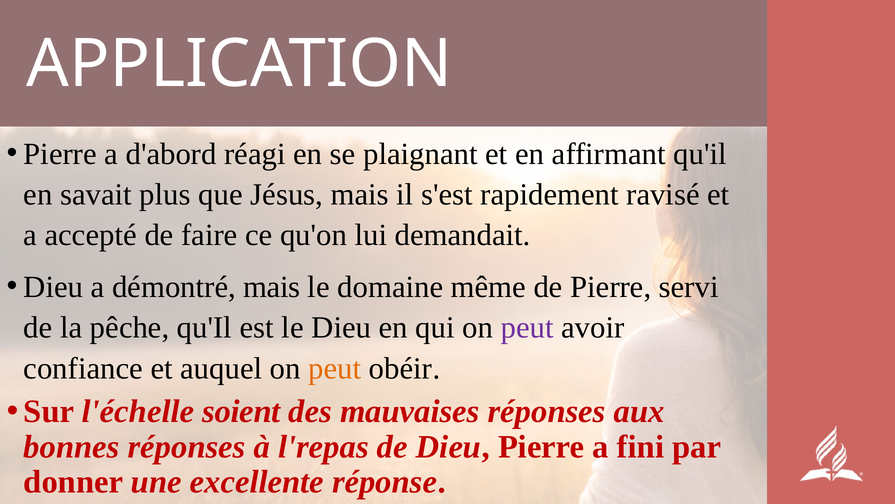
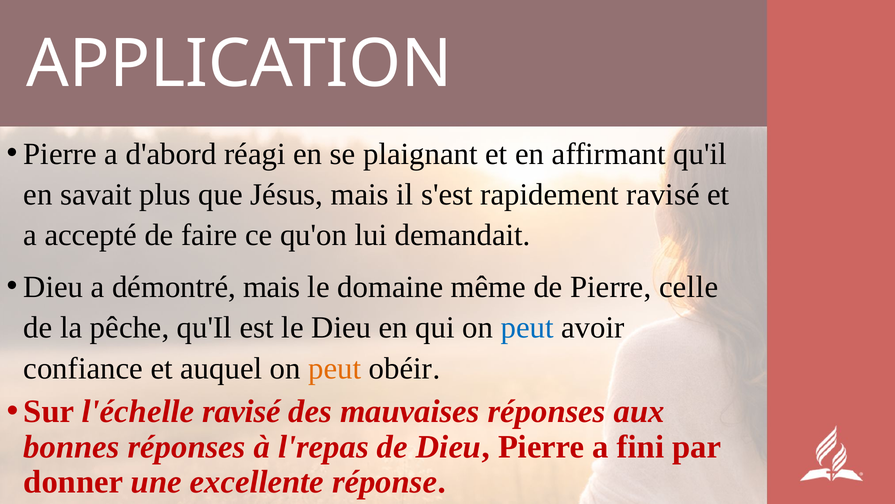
servi: servi -> celle
peut at (527, 327) colour: purple -> blue
l'échelle soient: soient -> ravisé
